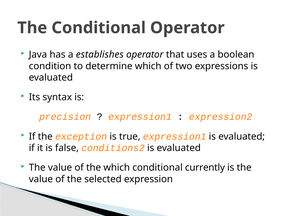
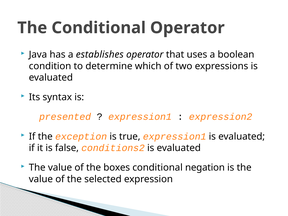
precision: precision -> presented
the which: which -> boxes
currently: currently -> negation
